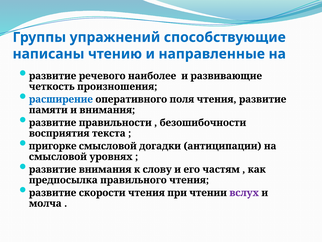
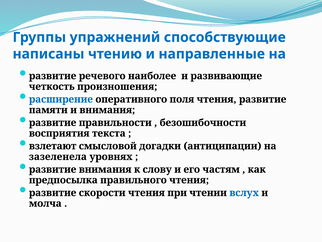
пригорке: пригорке -> взлетают
смысловой at (58, 156): смысловой -> зазеленела
вслух colour: purple -> blue
